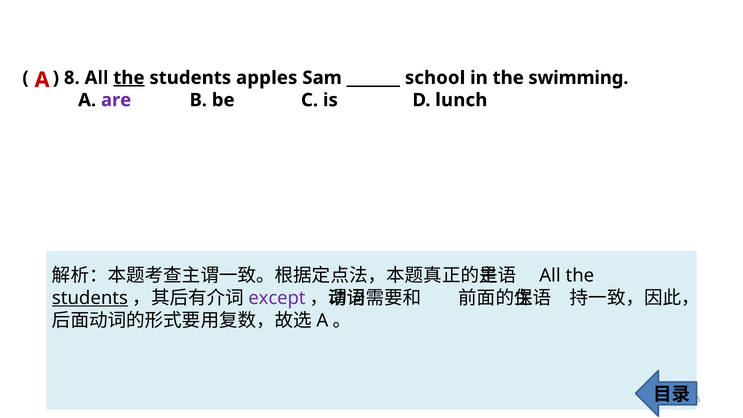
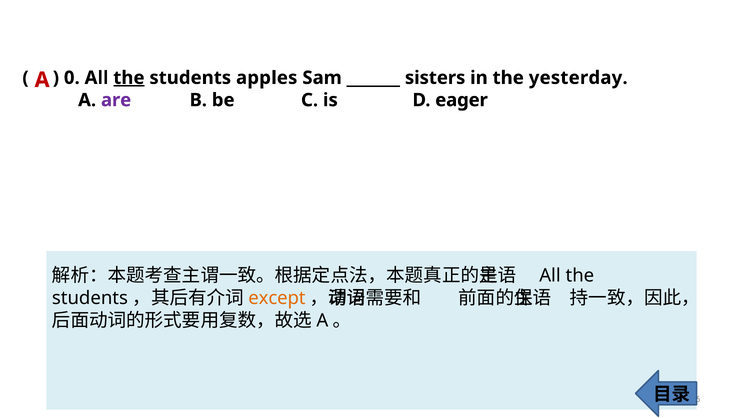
8: 8 -> 0
school: school -> sisters
swimming: swimming -> yesterday
lunch: lunch -> eager
students at (90, 298) underline: present -> none
except colour: purple -> orange
